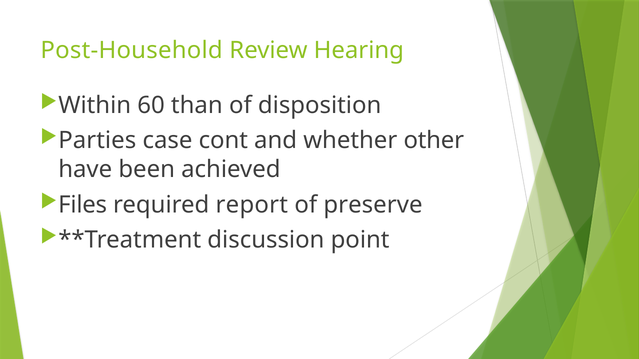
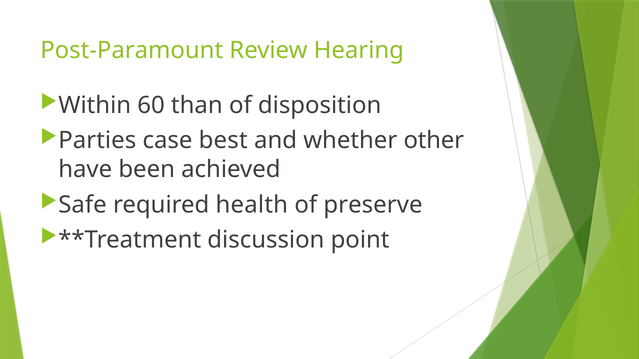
Post-Household: Post-Household -> Post-Paramount
cont: cont -> best
Files: Files -> Safe
report: report -> health
